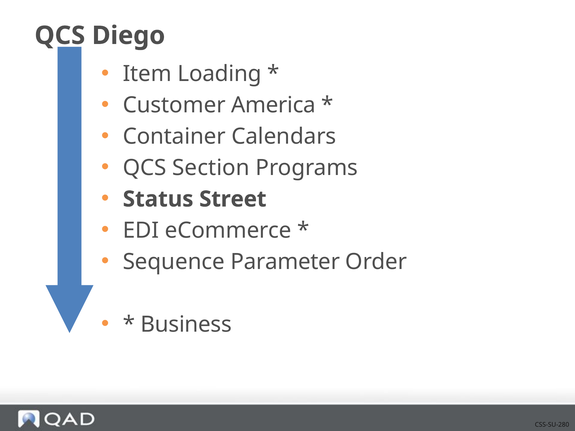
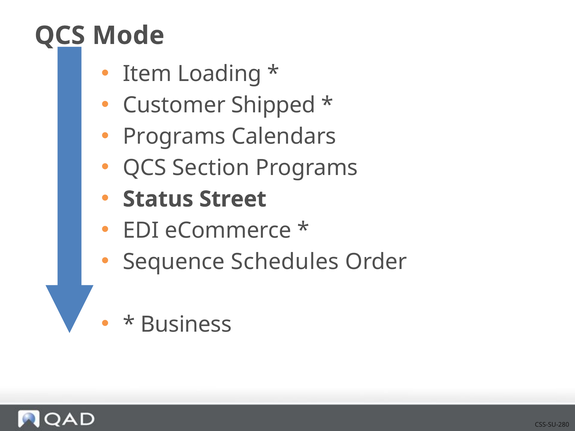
Diego: Diego -> Mode
America: America -> Shipped
Container at (174, 137): Container -> Programs
Parameter: Parameter -> Schedules
